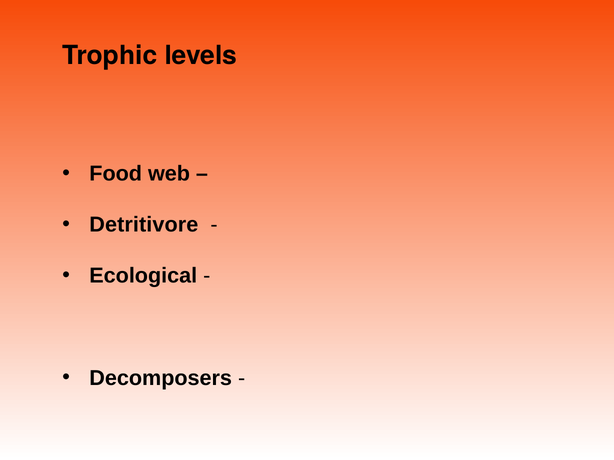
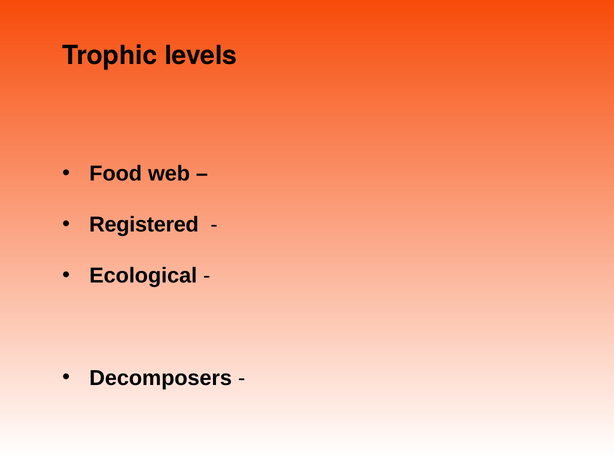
Detritivore: Detritivore -> Registered
